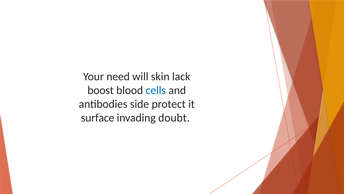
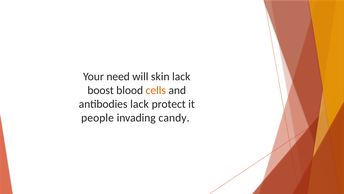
cells colour: blue -> orange
antibodies side: side -> lack
surface: surface -> people
doubt: doubt -> candy
